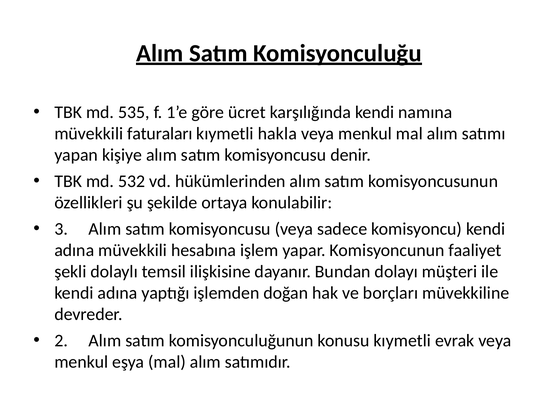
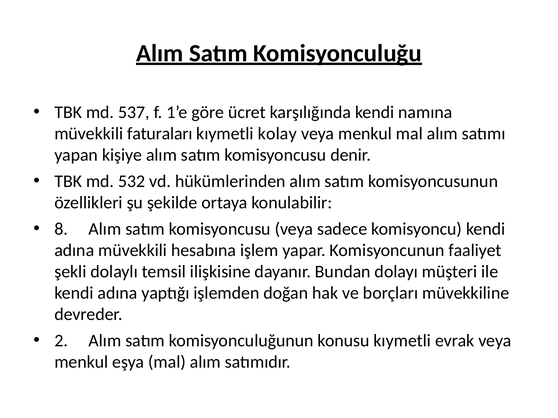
535: 535 -> 537
hakla: hakla -> kolay
3: 3 -> 8
